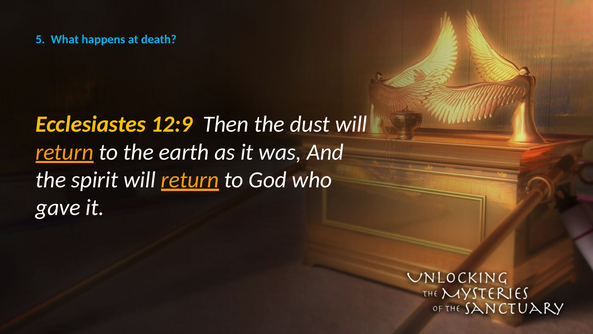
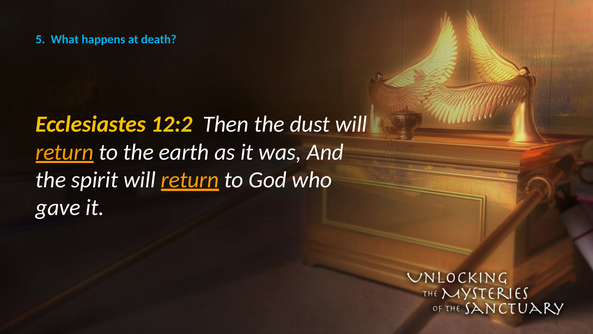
12:9: 12:9 -> 12:2
